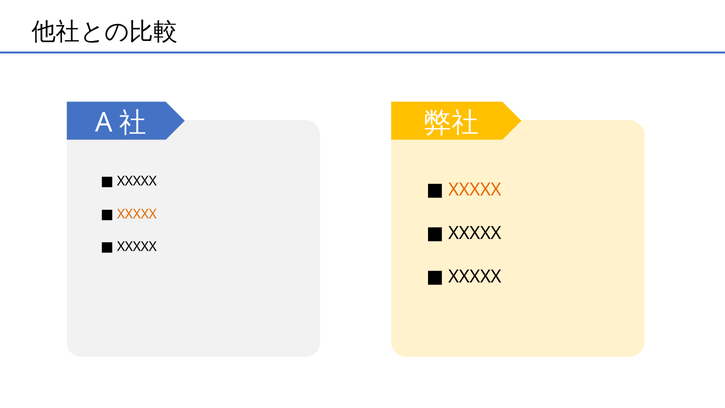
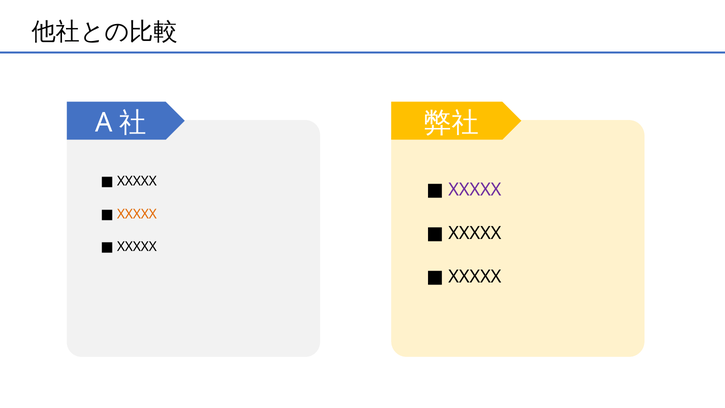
XXXXX at (475, 190) colour: orange -> purple
